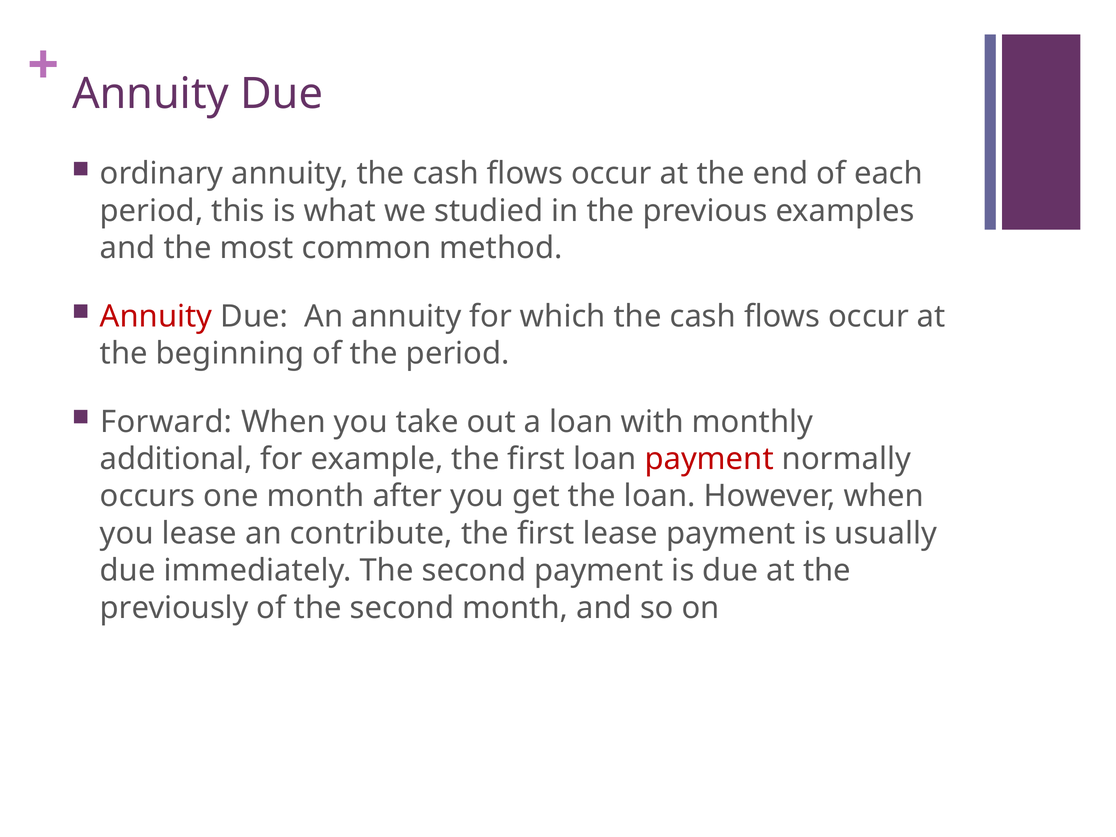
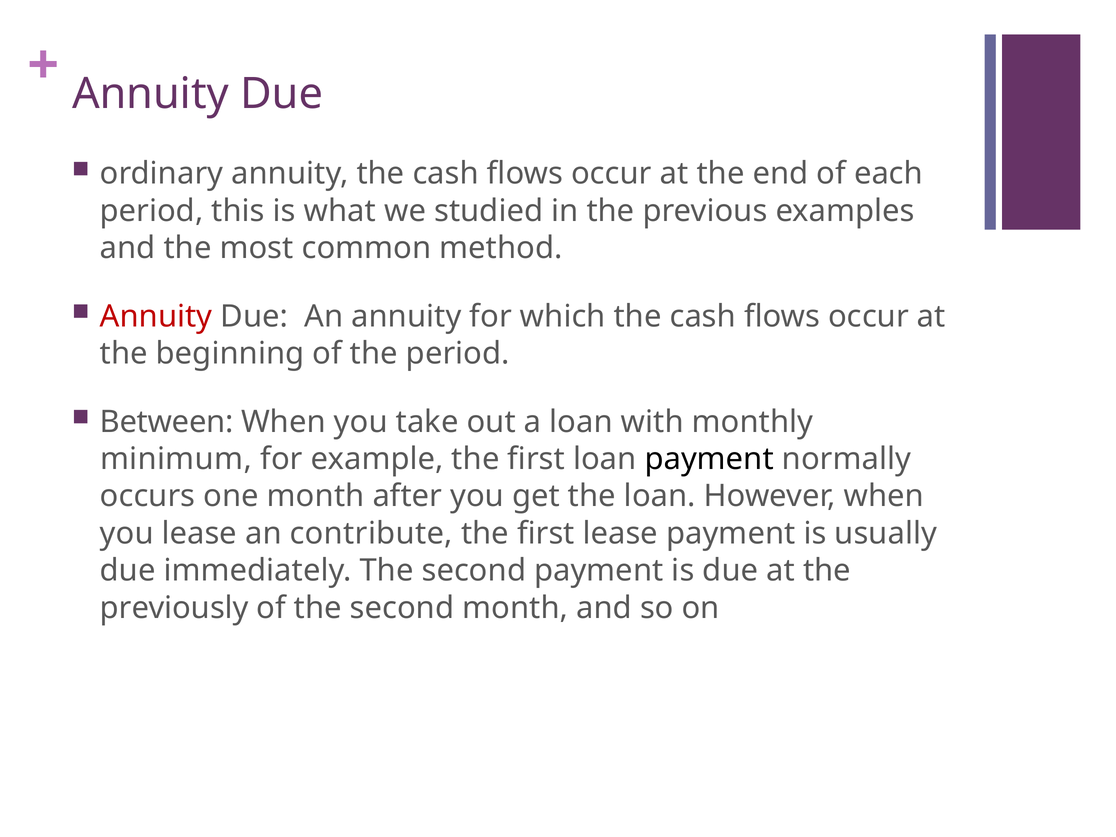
Forward: Forward -> Between
additional: additional -> minimum
payment at (709, 459) colour: red -> black
